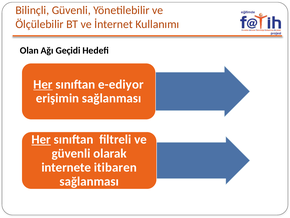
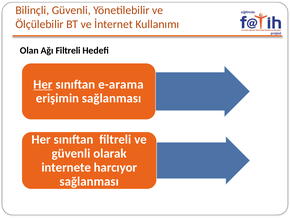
Ağı Geçidi: Geçidi -> Filtreli
e-ediyor: e-ediyor -> e-arama
Her at (41, 139) underline: present -> none
itibaren: itibaren -> harcıyor
